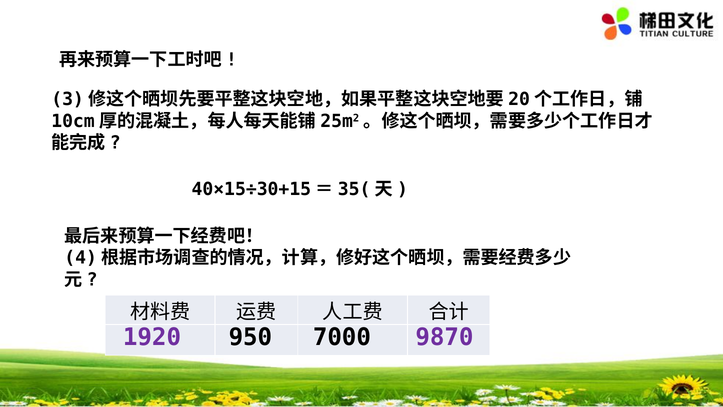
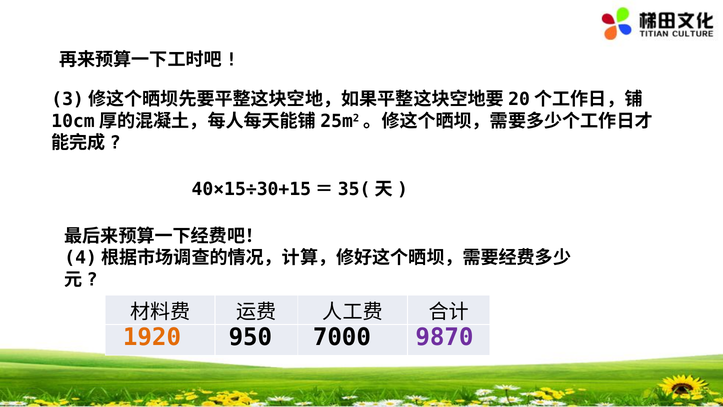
1920 colour: purple -> orange
